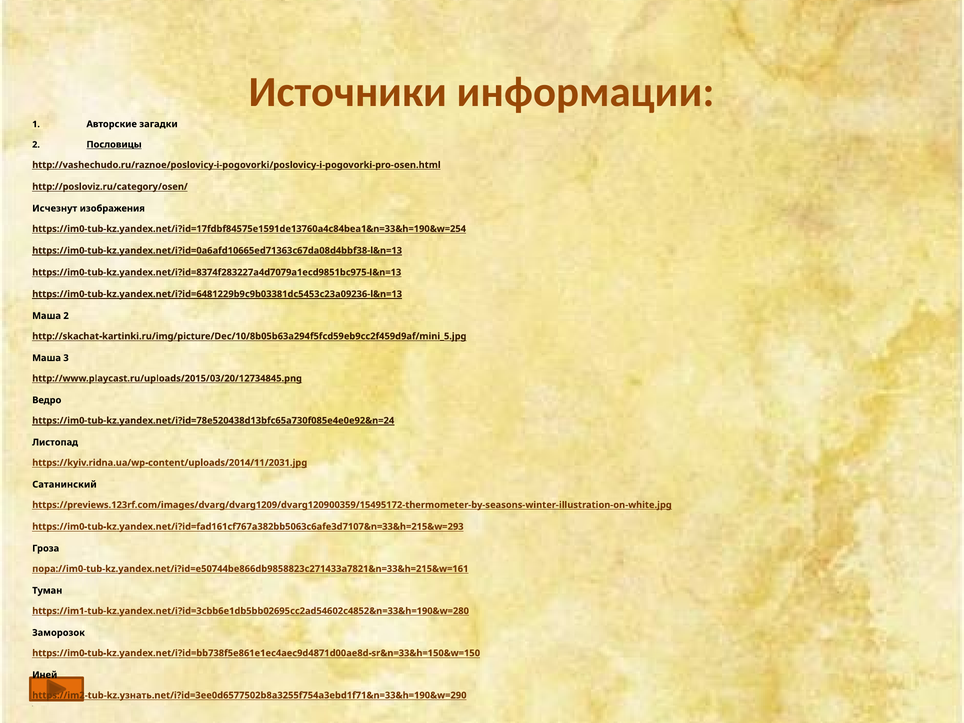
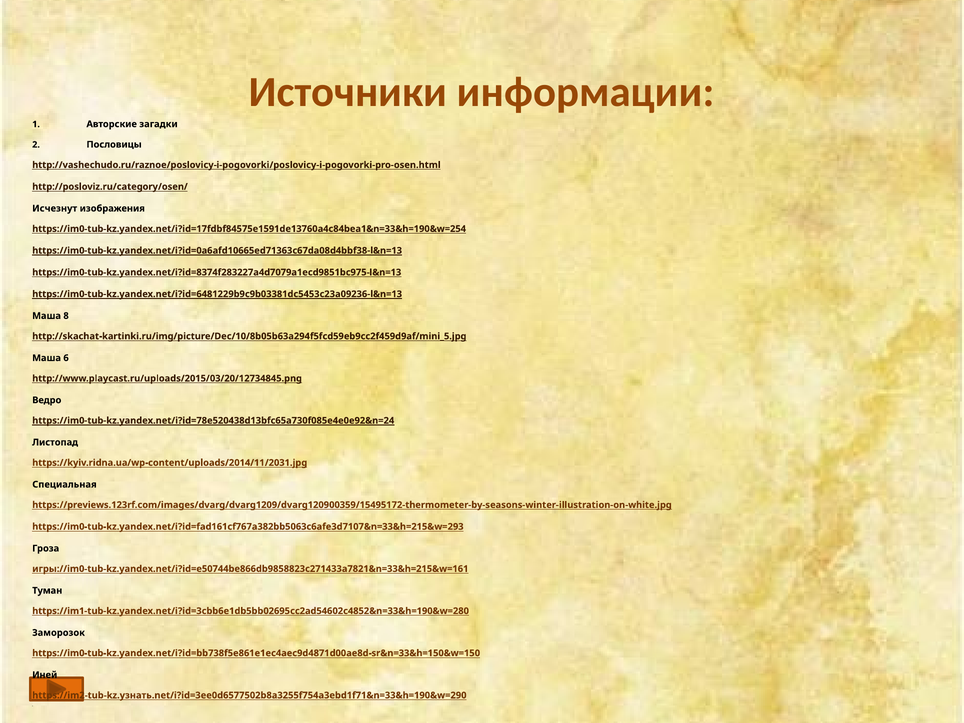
Пословицы underline: present -> none
Маша 2: 2 -> 8
3: 3 -> 6
Сатанинский: Сатанинский -> Специальная
пора://im0-tub-kz.yandex.net/i?id=e50744be866db9858823c271433a7821&n=33&h=215&w=161: пора://im0-tub-kz.yandex.net/i?id=e50744be866db9858823c271433a7821&n=33&h=215&w=161 -> игры://im0-tub-kz.yandex.net/i?id=e50744be866db9858823c271433a7821&n=33&h=215&w=161
